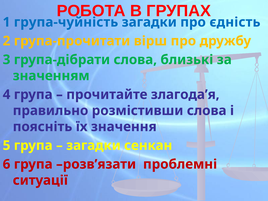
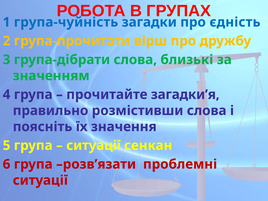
злагода’я: злагода’я -> загадки’я
загадки at (94, 145): загадки -> ситуації
